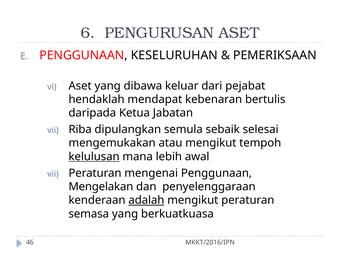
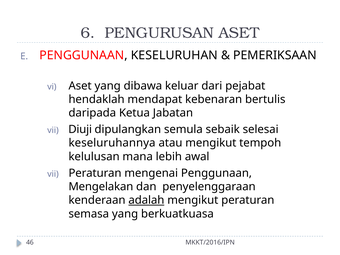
Riba: Riba -> Diuji
mengemukakan: mengemukakan -> keseluruhannya
kelulusan underline: present -> none
